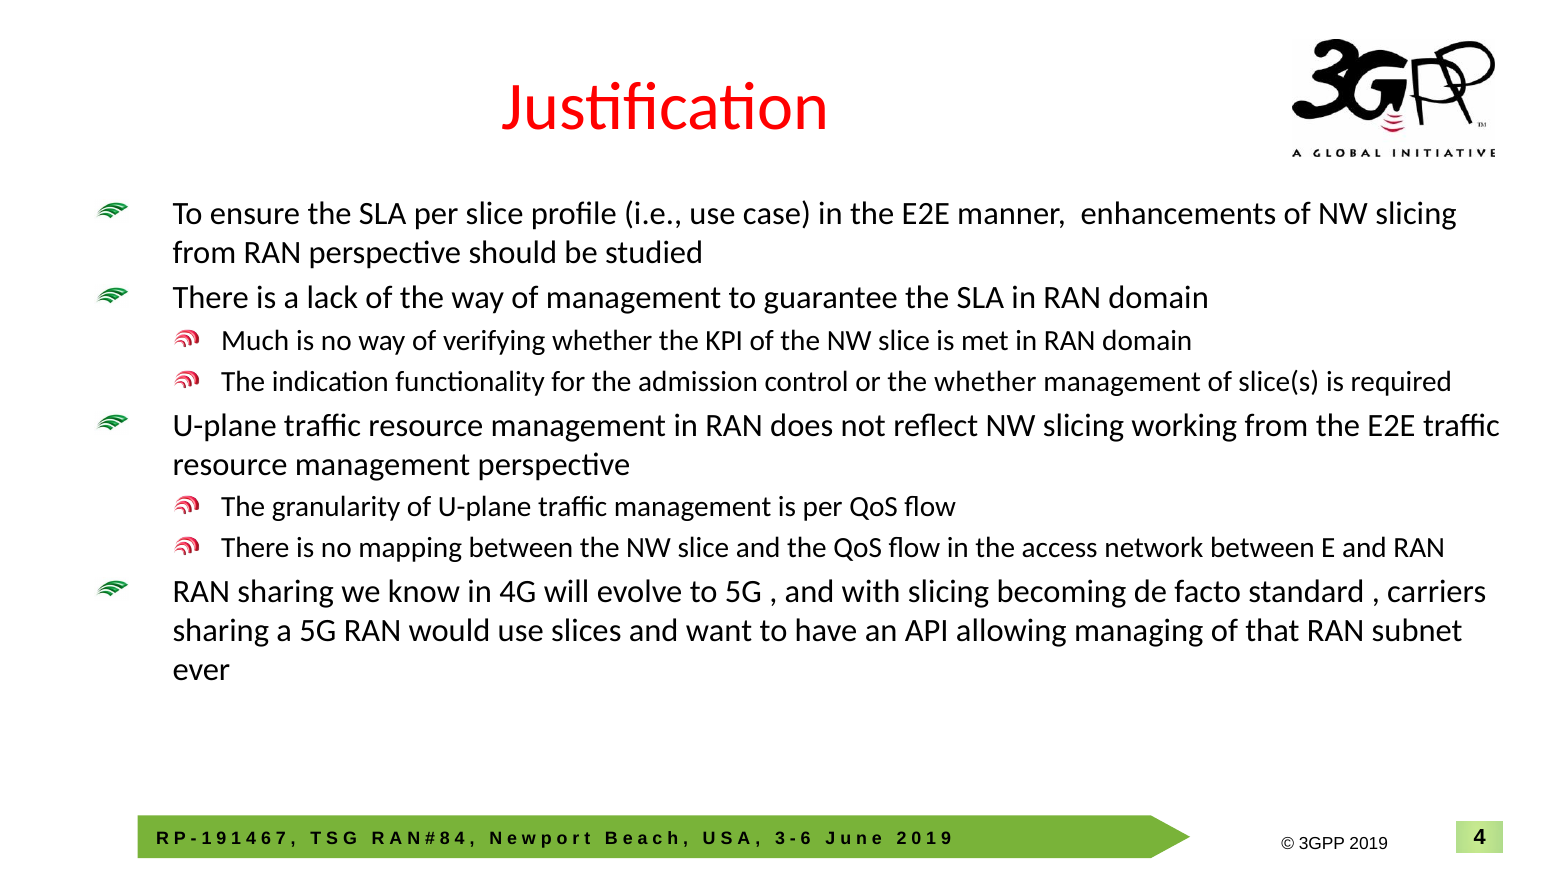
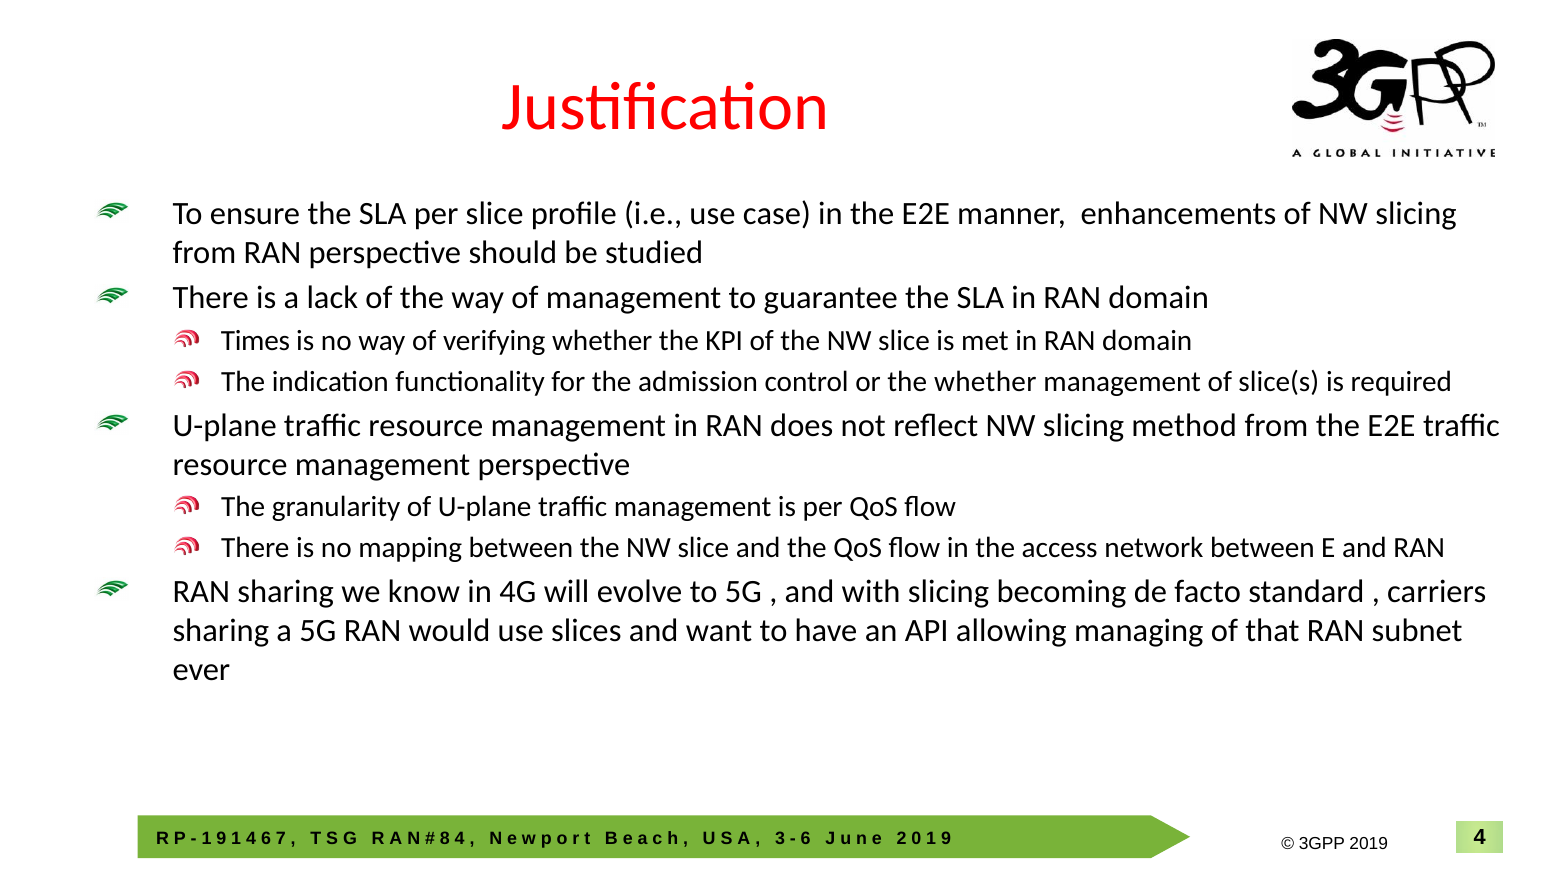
Much: Much -> Times
working: working -> method
